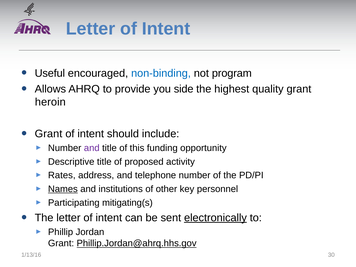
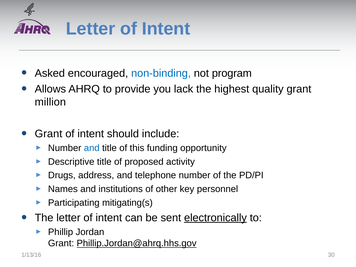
Useful: Useful -> Asked
side: side -> lack
heroin: heroin -> million
and at (92, 148) colour: purple -> blue
Rates: Rates -> Drugs
Names underline: present -> none
